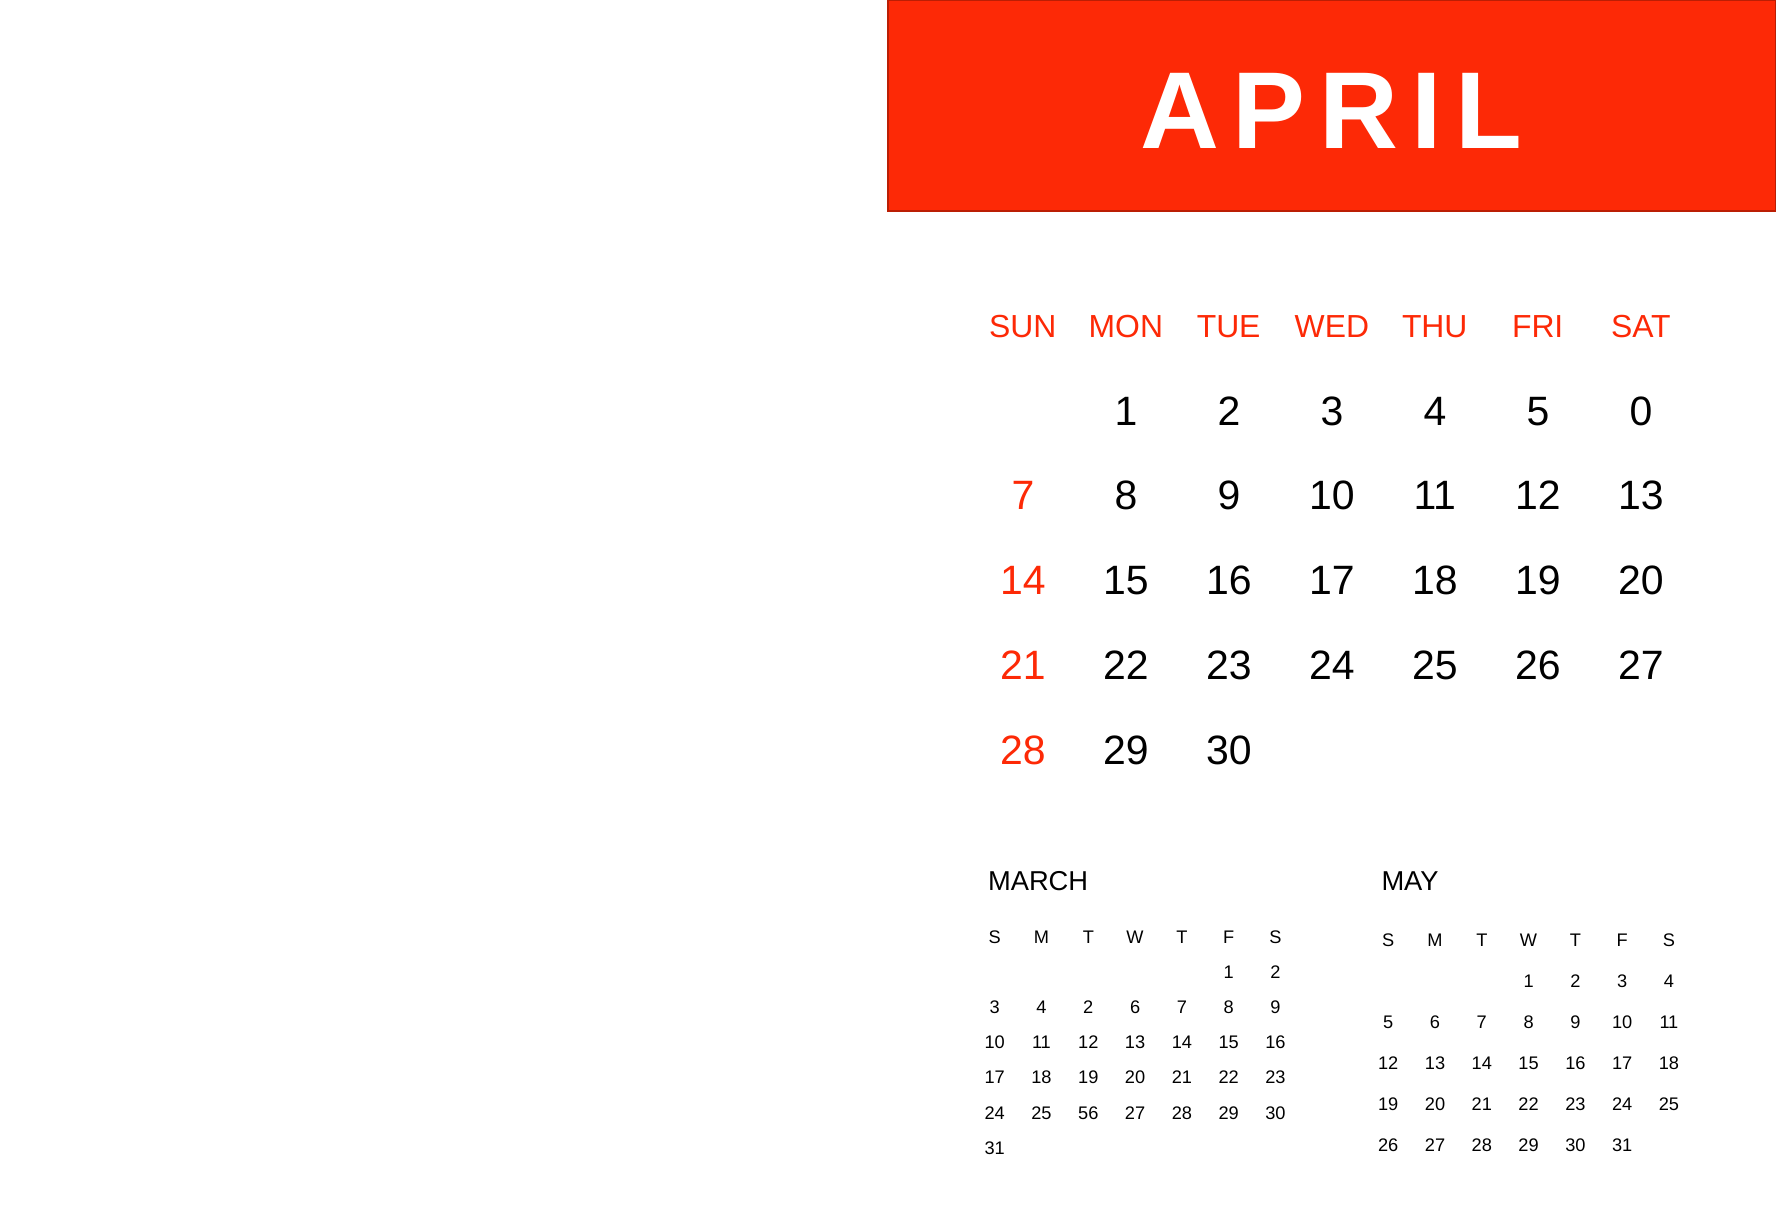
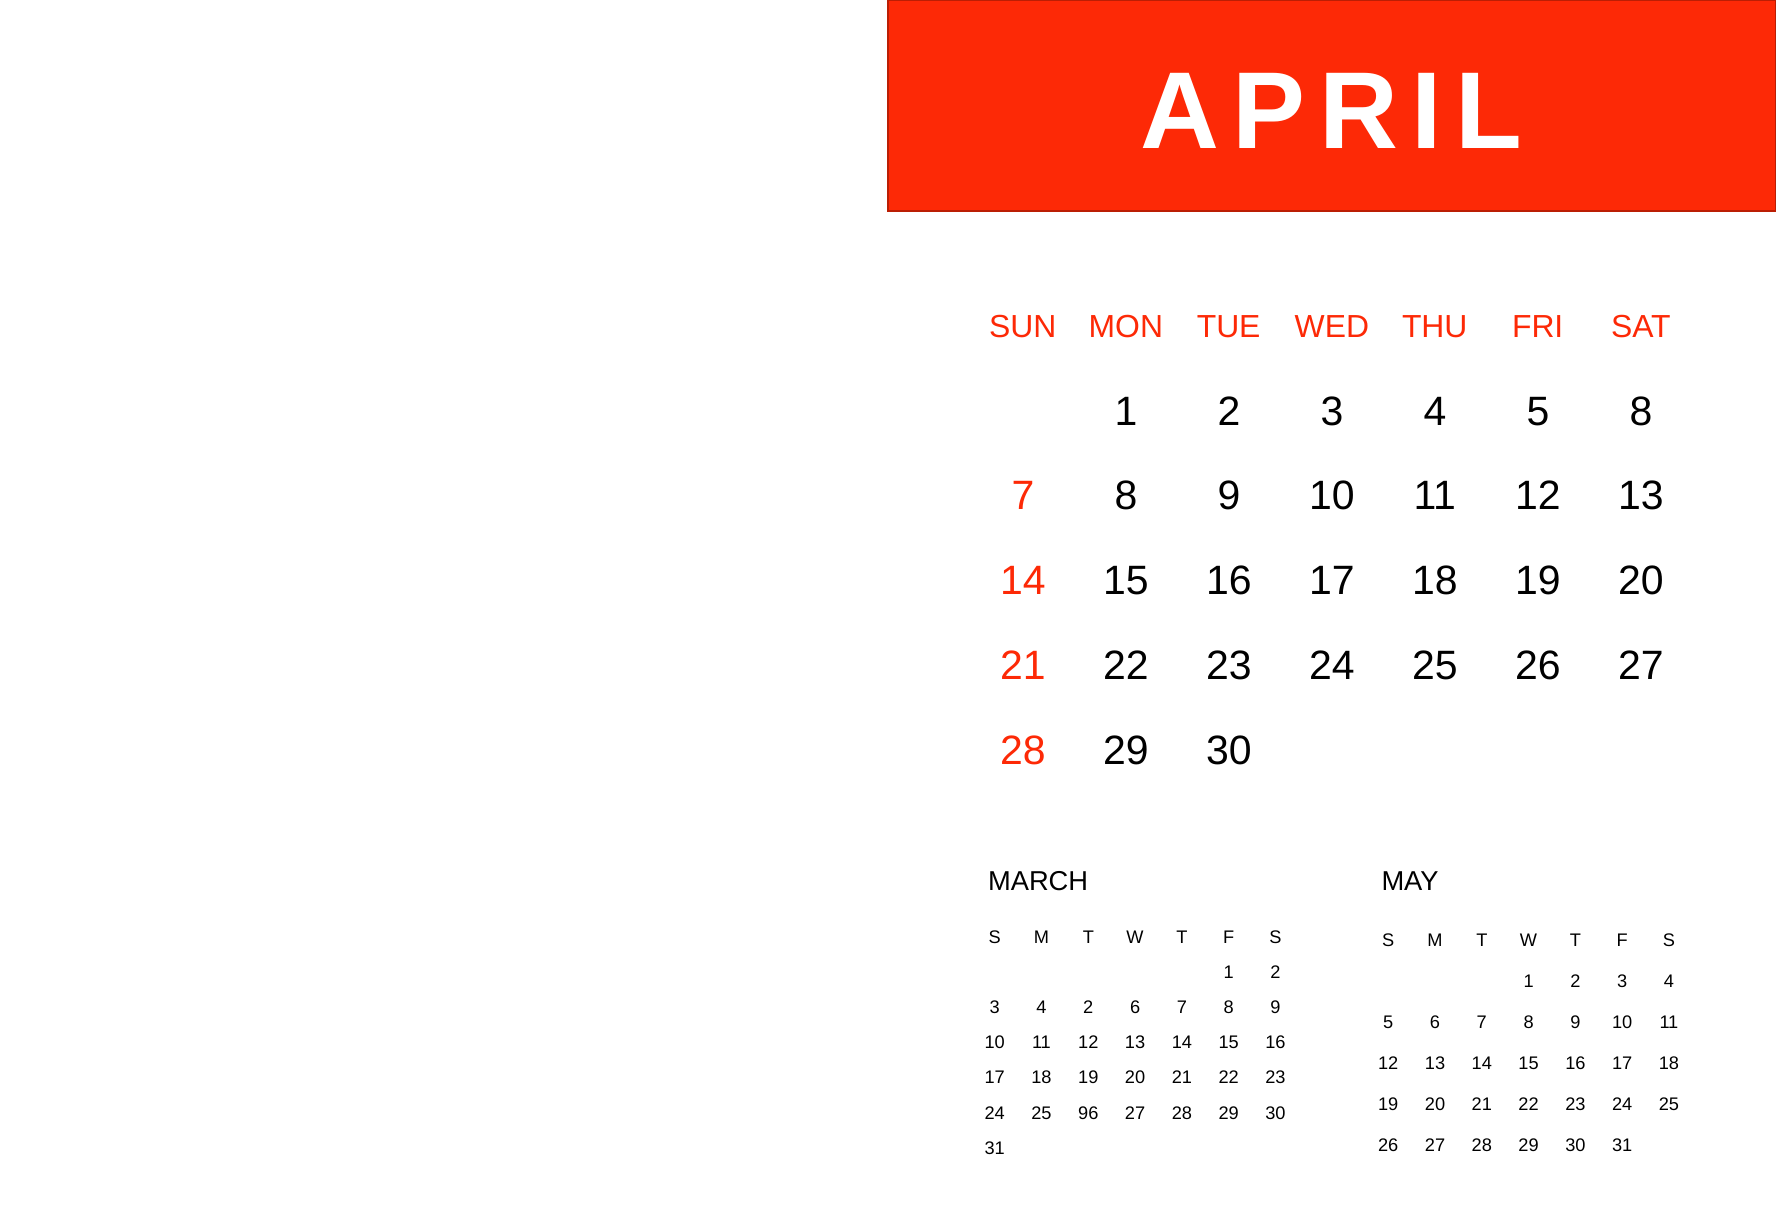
5 0: 0 -> 8
56: 56 -> 96
